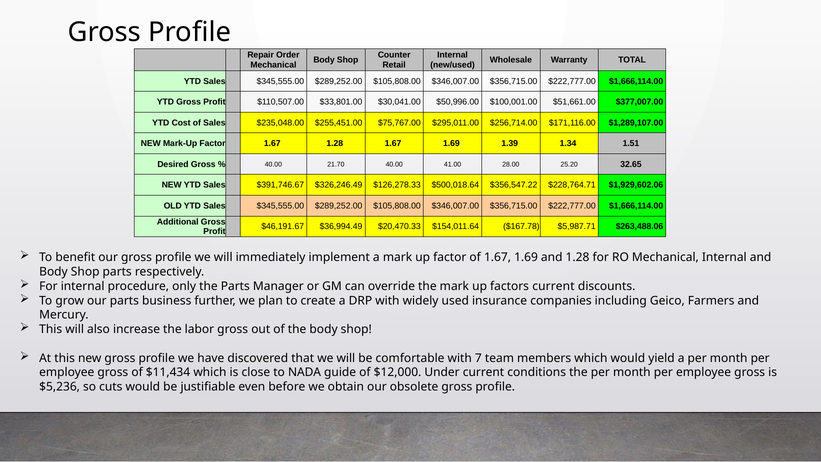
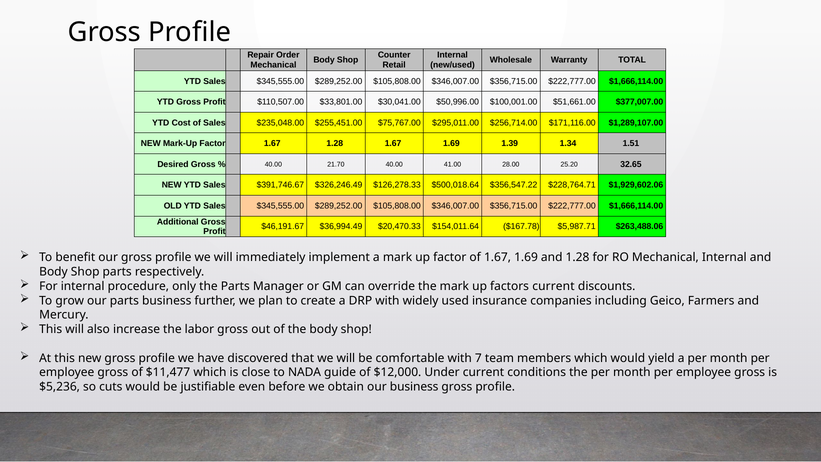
$11,434: $11,434 -> $11,477
our obsolete: obsolete -> business
